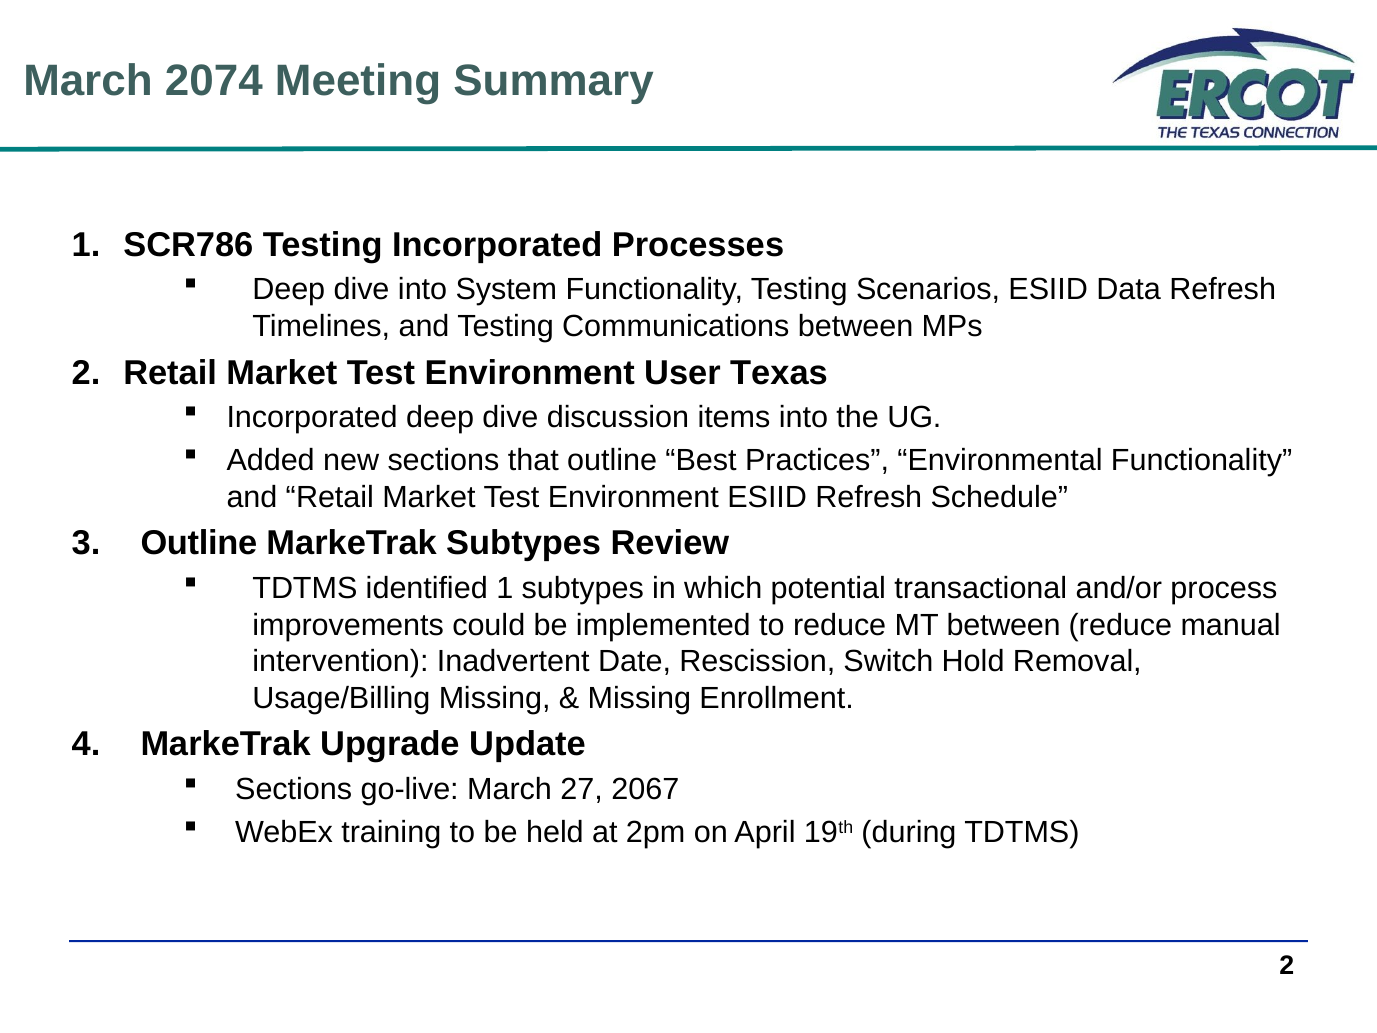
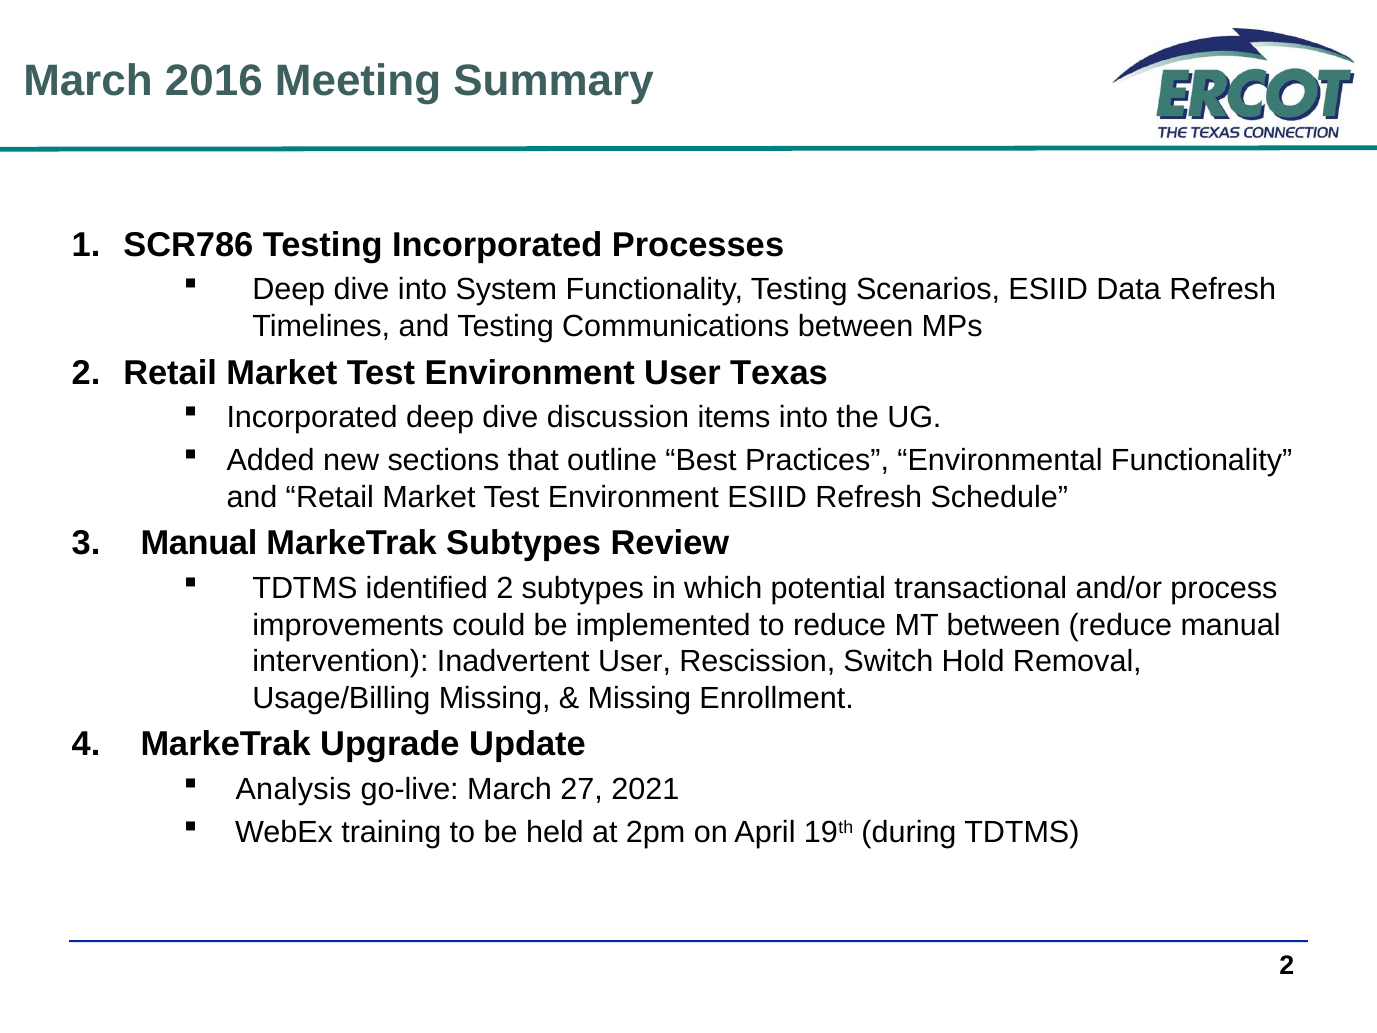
2074: 2074 -> 2016
Outline at (199, 543): Outline -> Manual
identified 1: 1 -> 2
Inadvertent Date: Date -> User
Sections at (294, 789): Sections -> Analysis
2067: 2067 -> 2021
